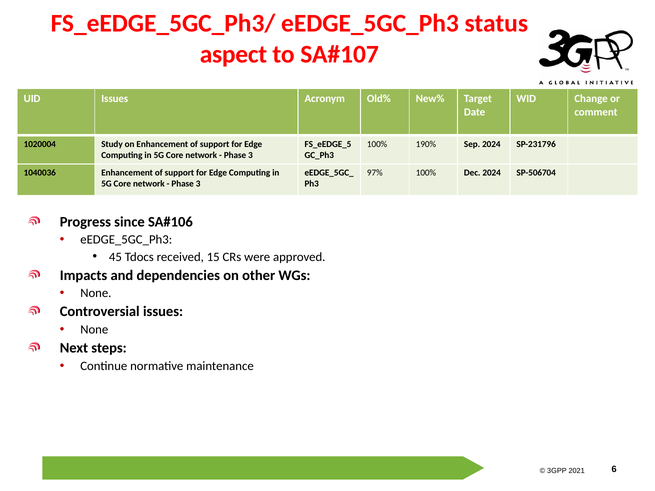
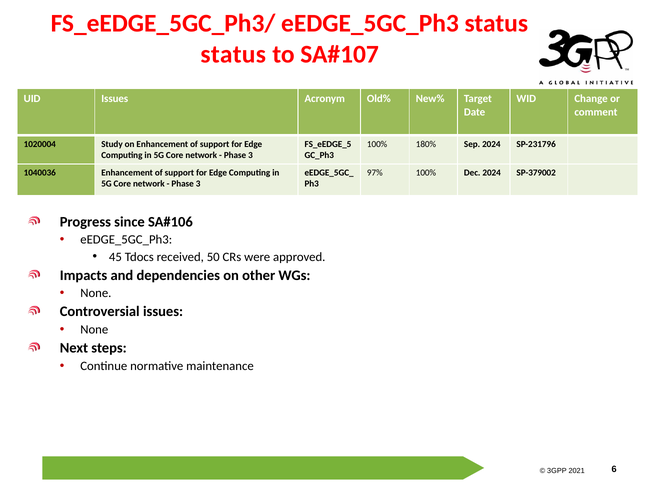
aspect at (233, 54): aspect -> status
190%: 190% -> 180%
SP-506704: SP-506704 -> SP-379002
15: 15 -> 50
